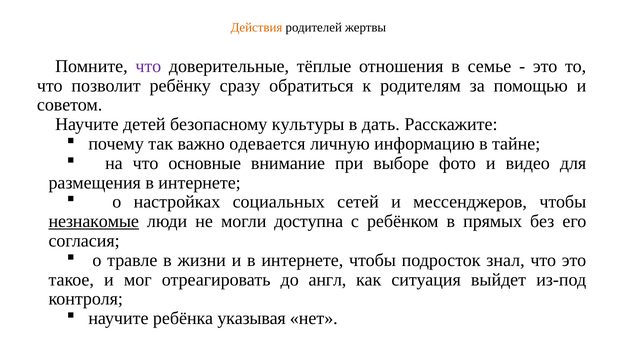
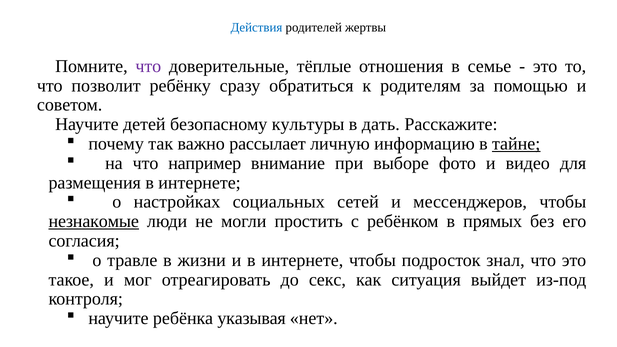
Действия colour: orange -> blue
одевается: одевается -> рассылает
тайне underline: none -> present
основные: основные -> например
доступна: доступна -> простить
англ: англ -> секс
